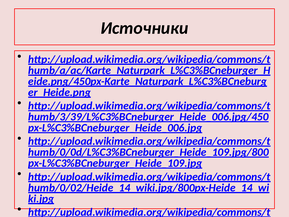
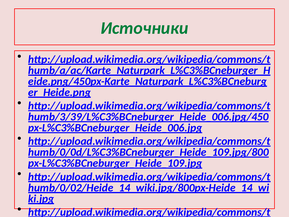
Источники colour: black -> green
